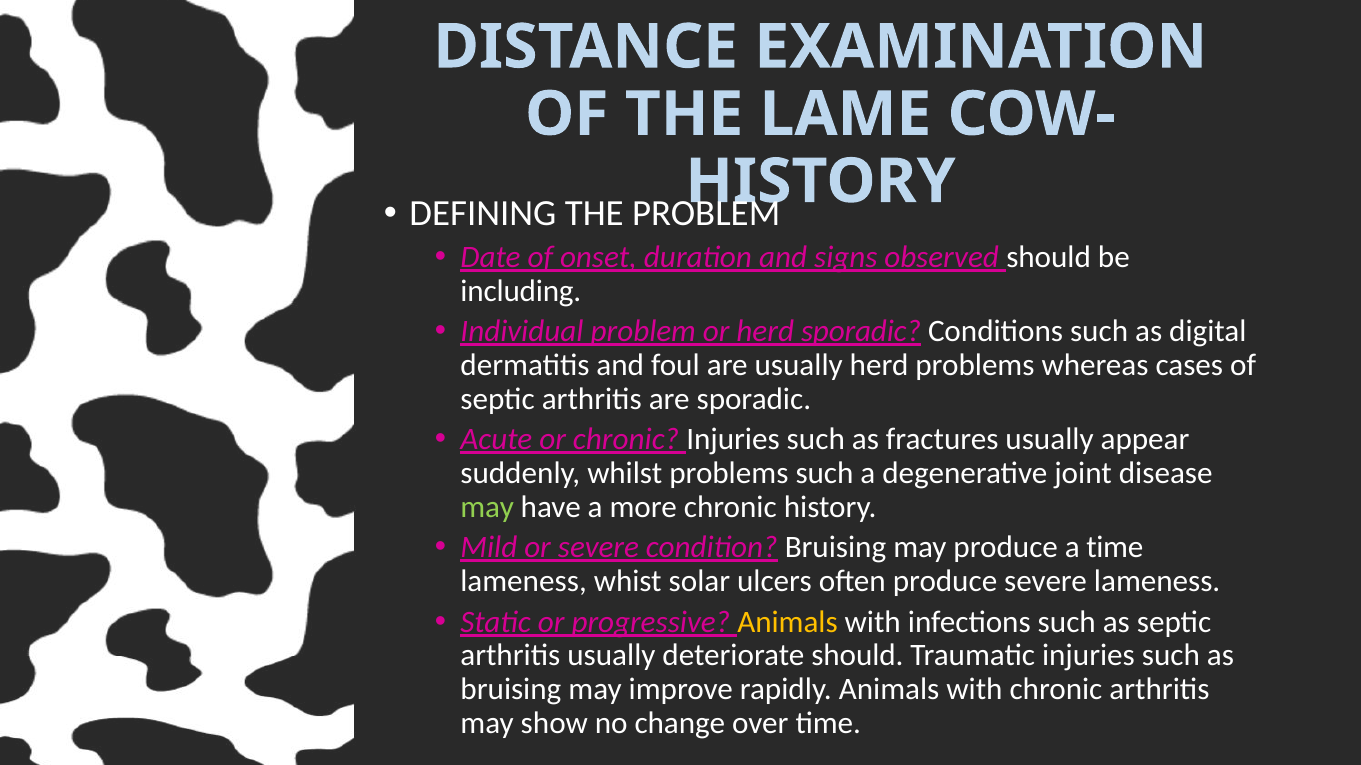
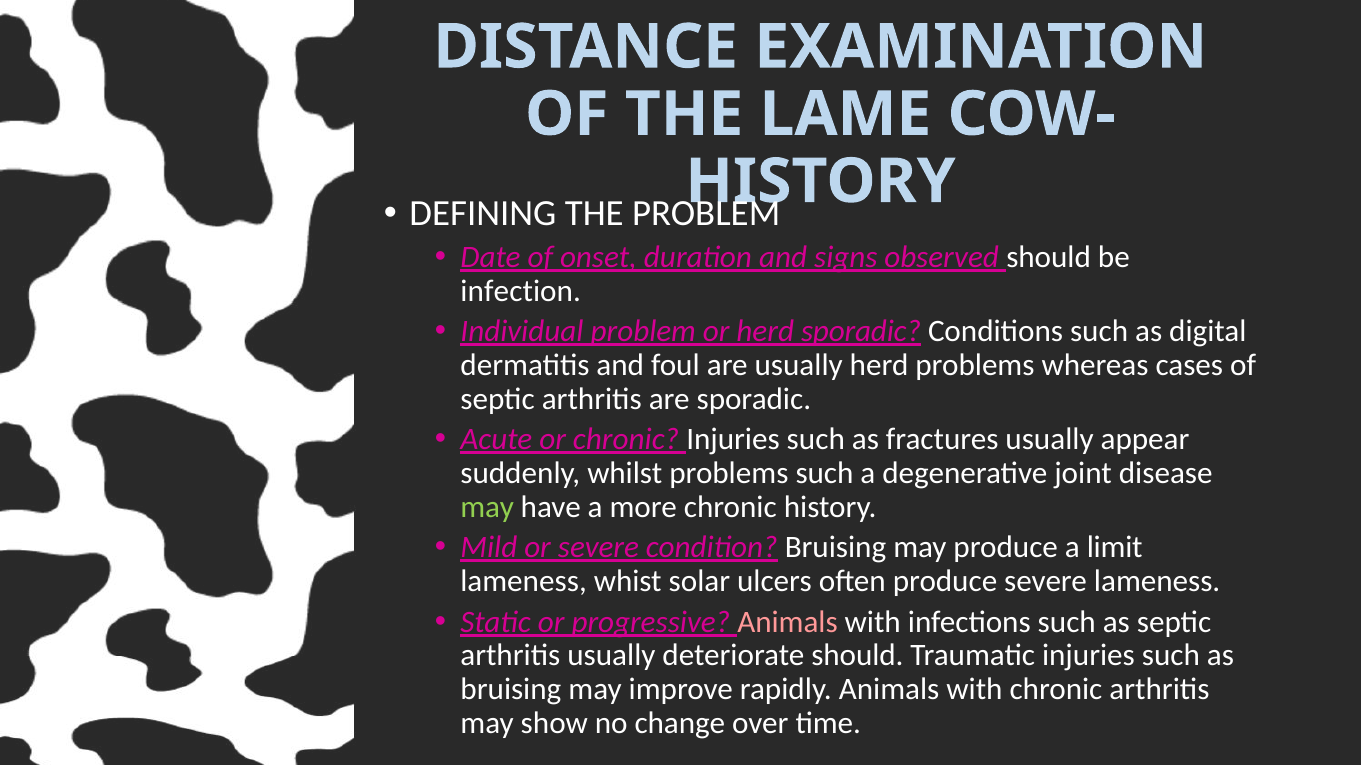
including: including -> infection
a time: time -> limit
Animals at (788, 622) colour: yellow -> pink
